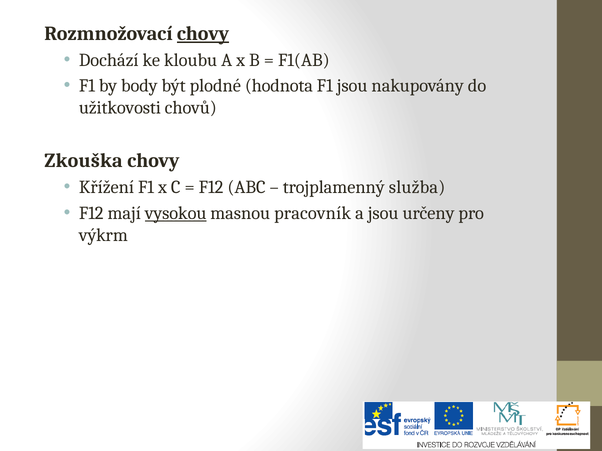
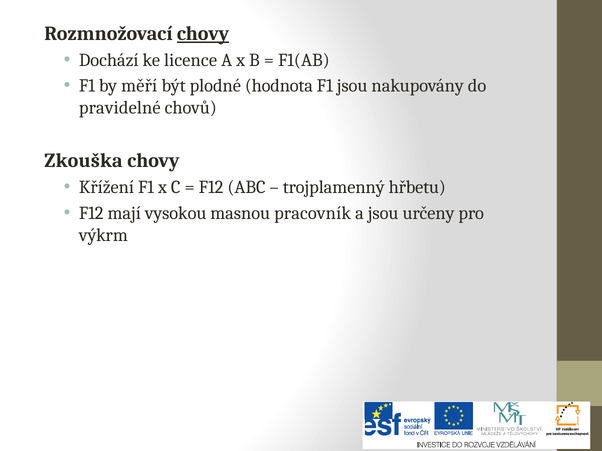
kloubu: kloubu -> licence
body: body -> měří
užitkovosti: užitkovosti -> pravidelné
služba: služba -> hřbetu
vysokou underline: present -> none
